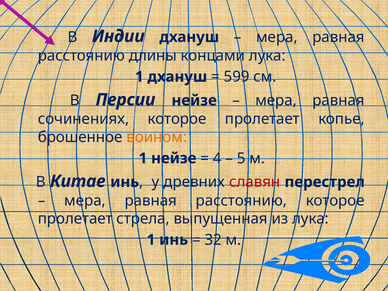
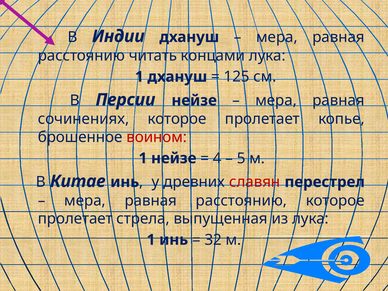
длины: длины -> читать
599: 599 -> 125
воином colour: orange -> red
